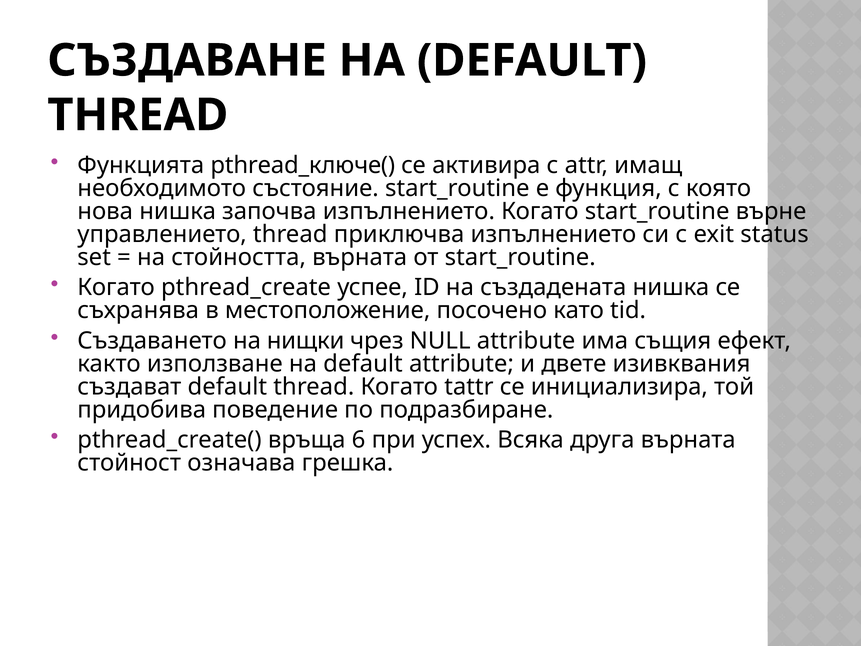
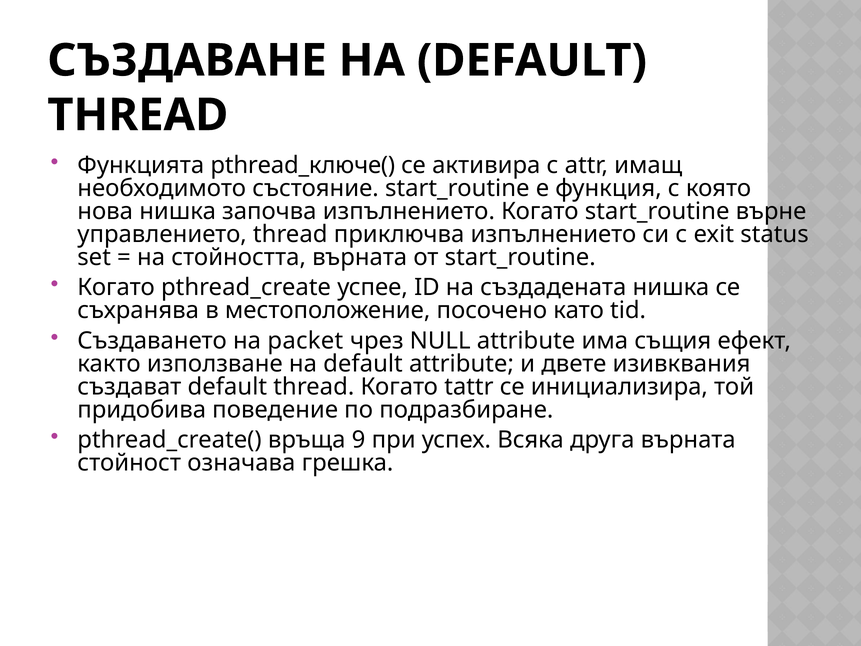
нищки: нищки -> packet
6: 6 -> 9
